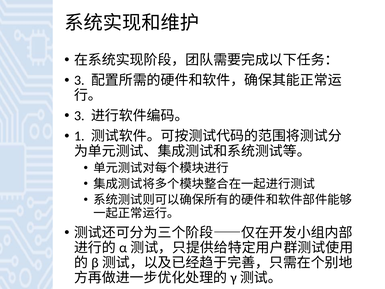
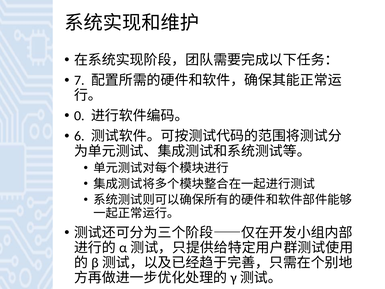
3 at (79, 80): 3 -> 7
3 at (79, 116): 3 -> 0
1: 1 -> 6
